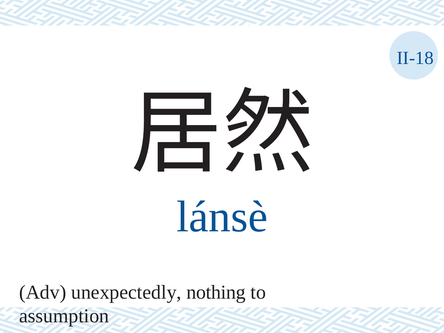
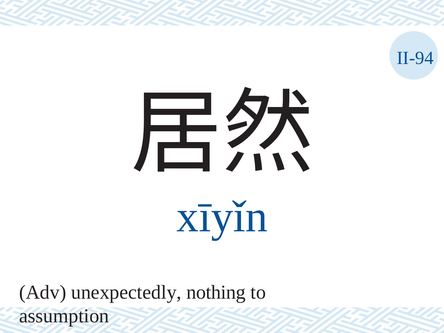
II-18: II-18 -> II-94
lánsè: lánsè -> xīyǐn
